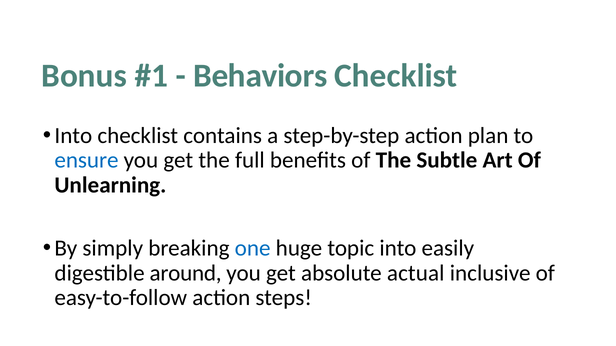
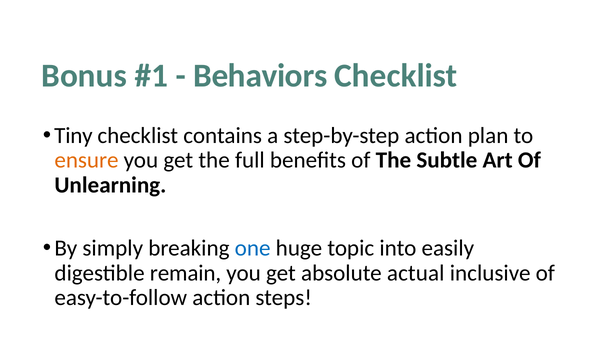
Into at (73, 136): Into -> Tiny
ensure colour: blue -> orange
around: around -> remain
